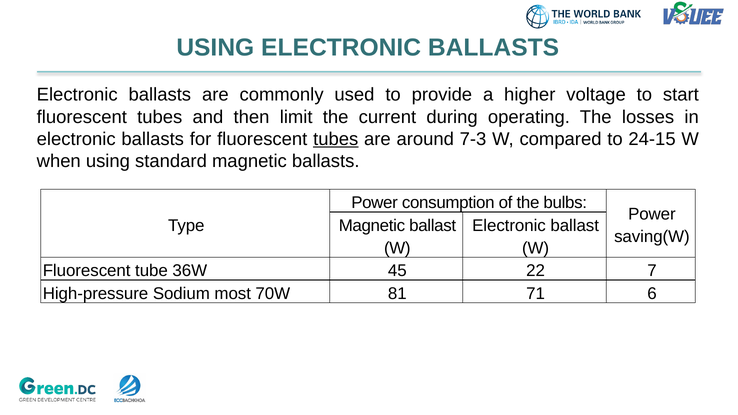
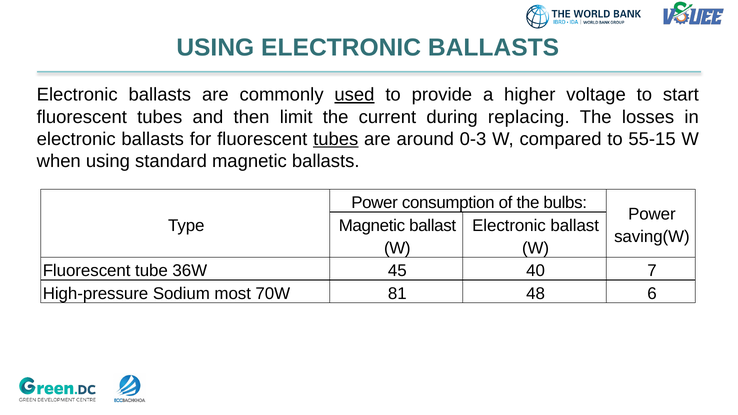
used underline: none -> present
operating: operating -> replacing
7-3: 7-3 -> 0-3
24-15: 24-15 -> 55-15
22: 22 -> 40
71: 71 -> 48
